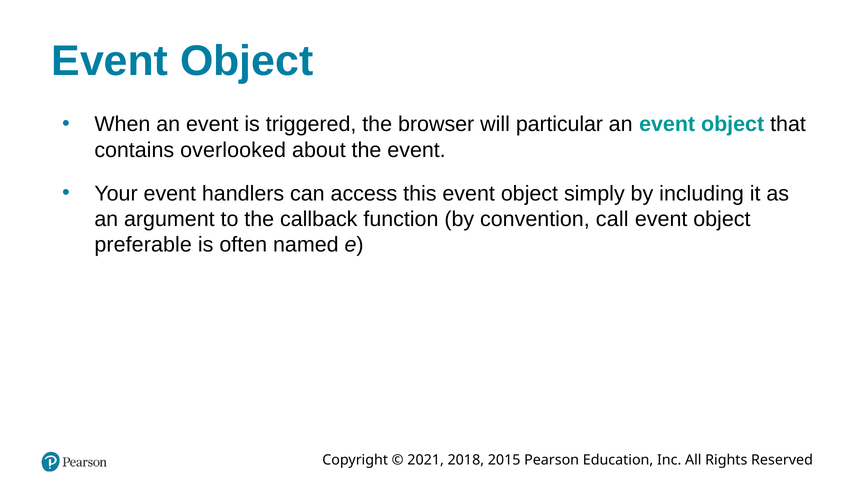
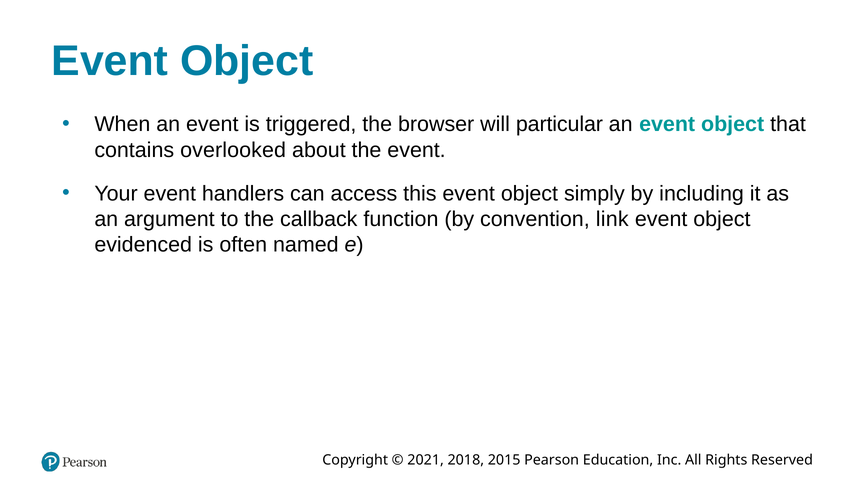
call: call -> link
preferable: preferable -> evidenced
